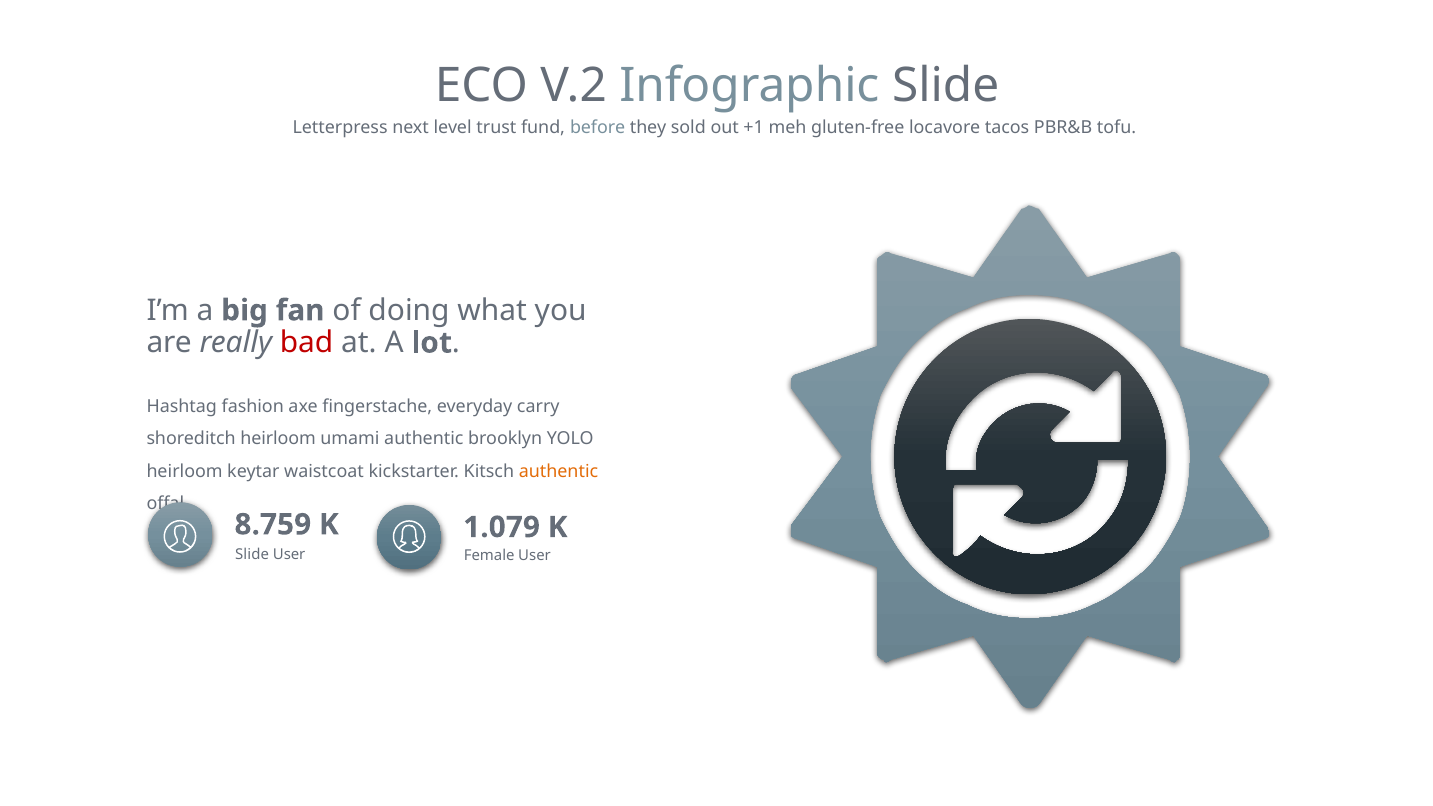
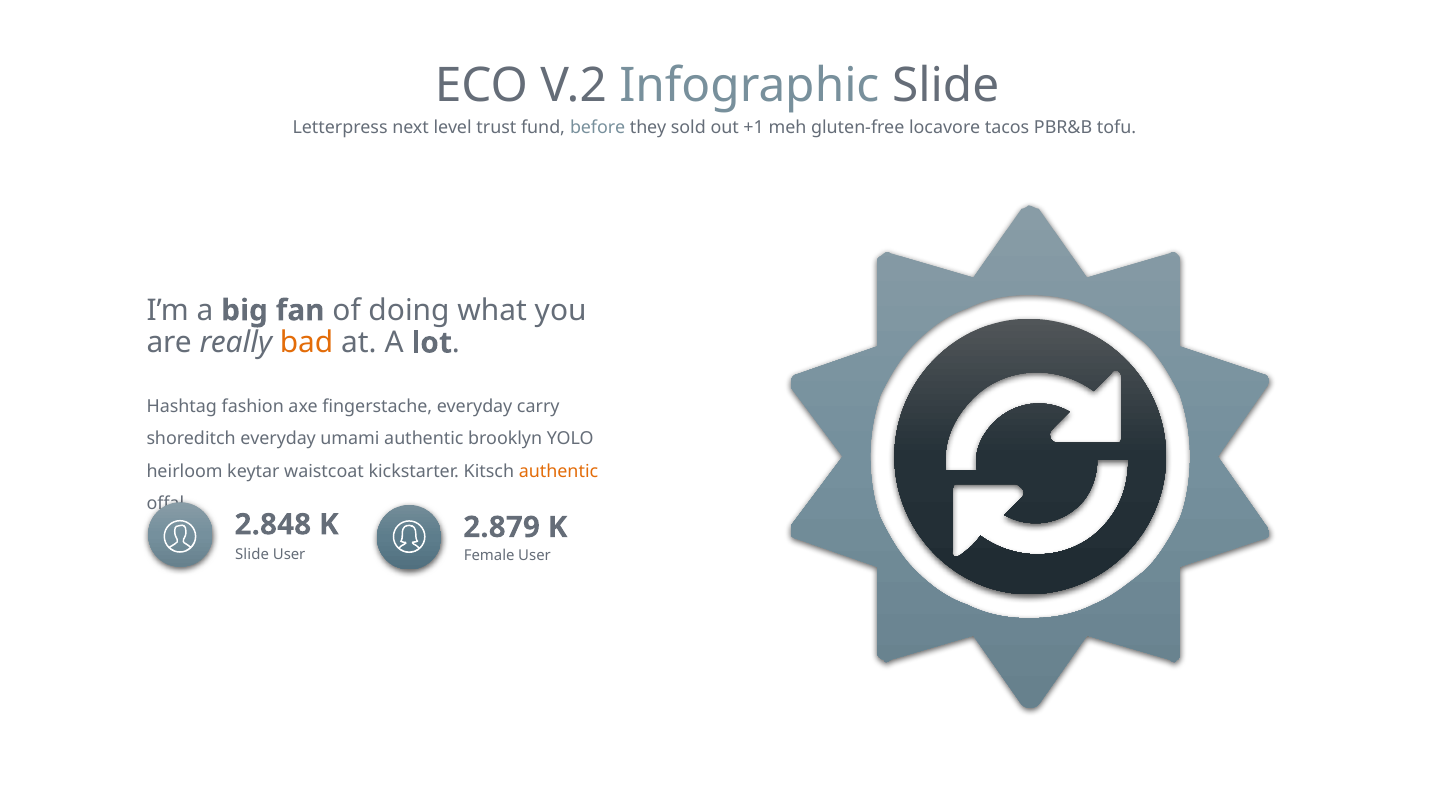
bad colour: red -> orange
shoreditch heirloom: heirloom -> everyday
8.759: 8.759 -> 2.848
1.079: 1.079 -> 2.879
